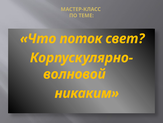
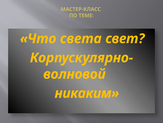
поток: поток -> света
